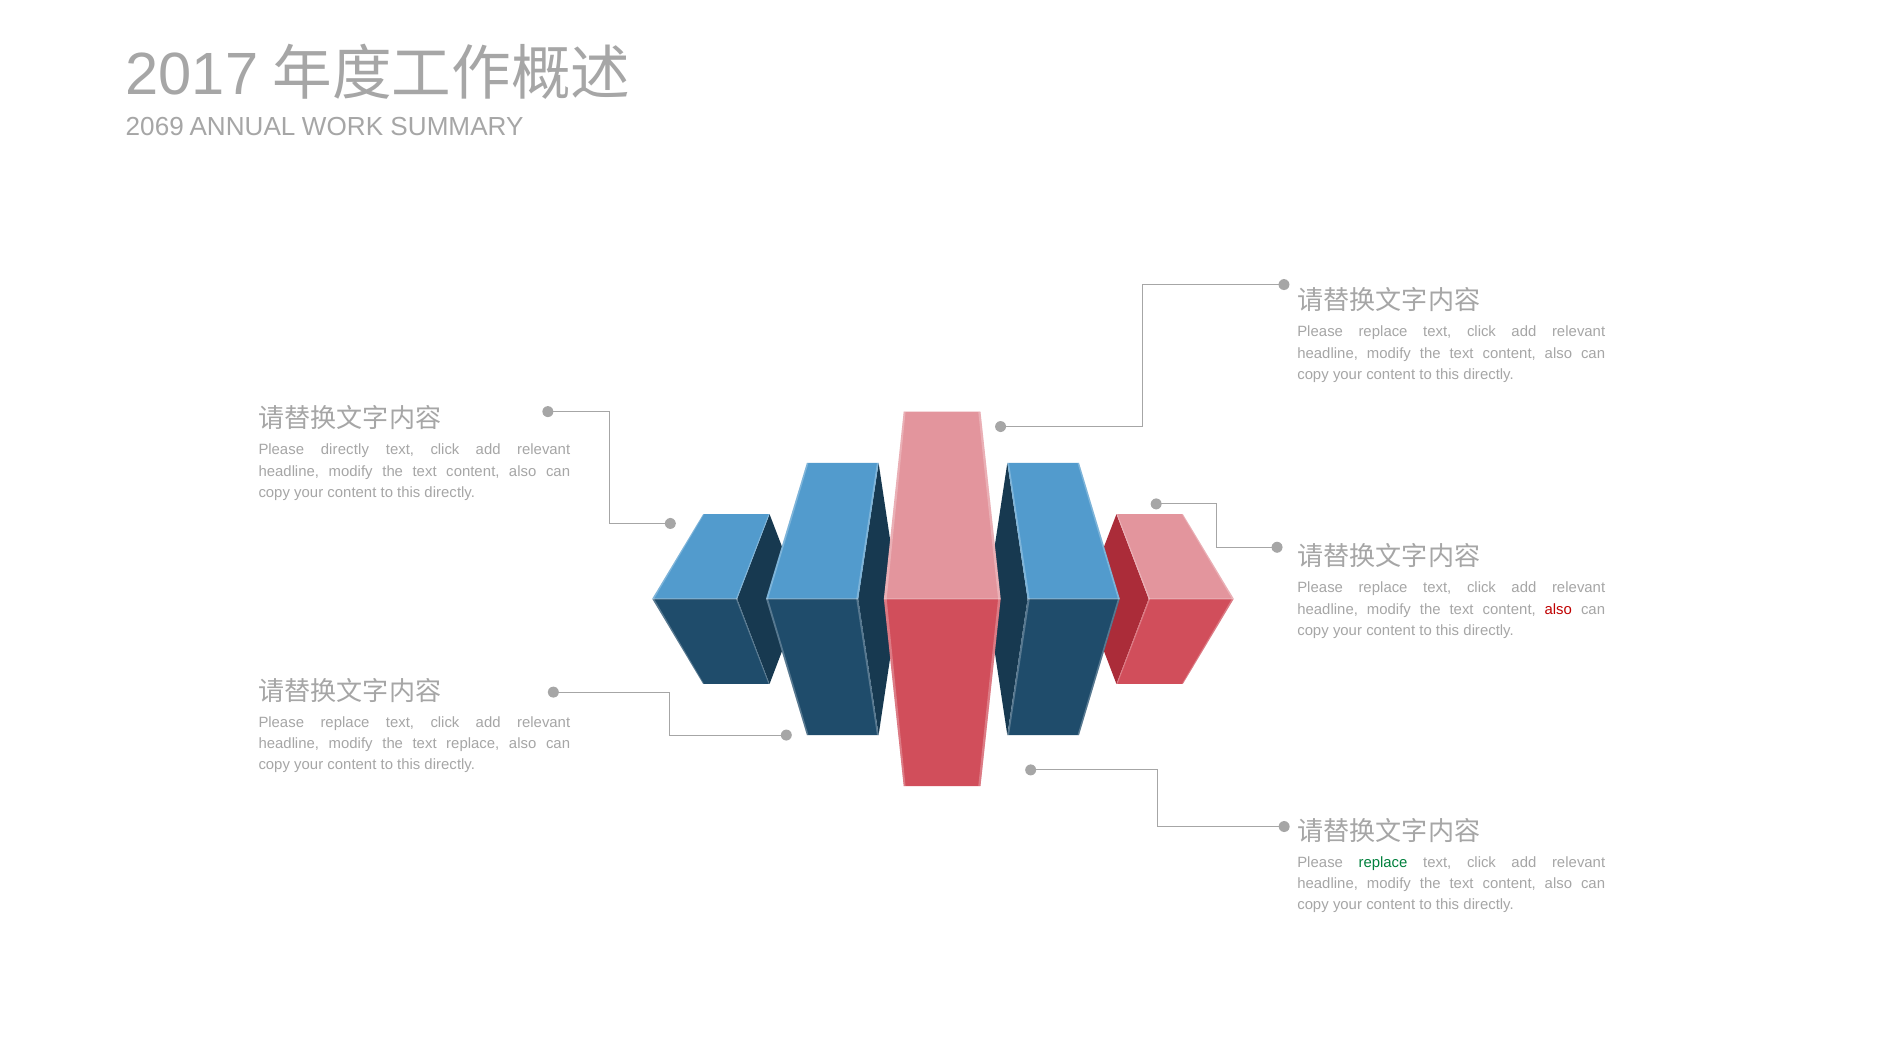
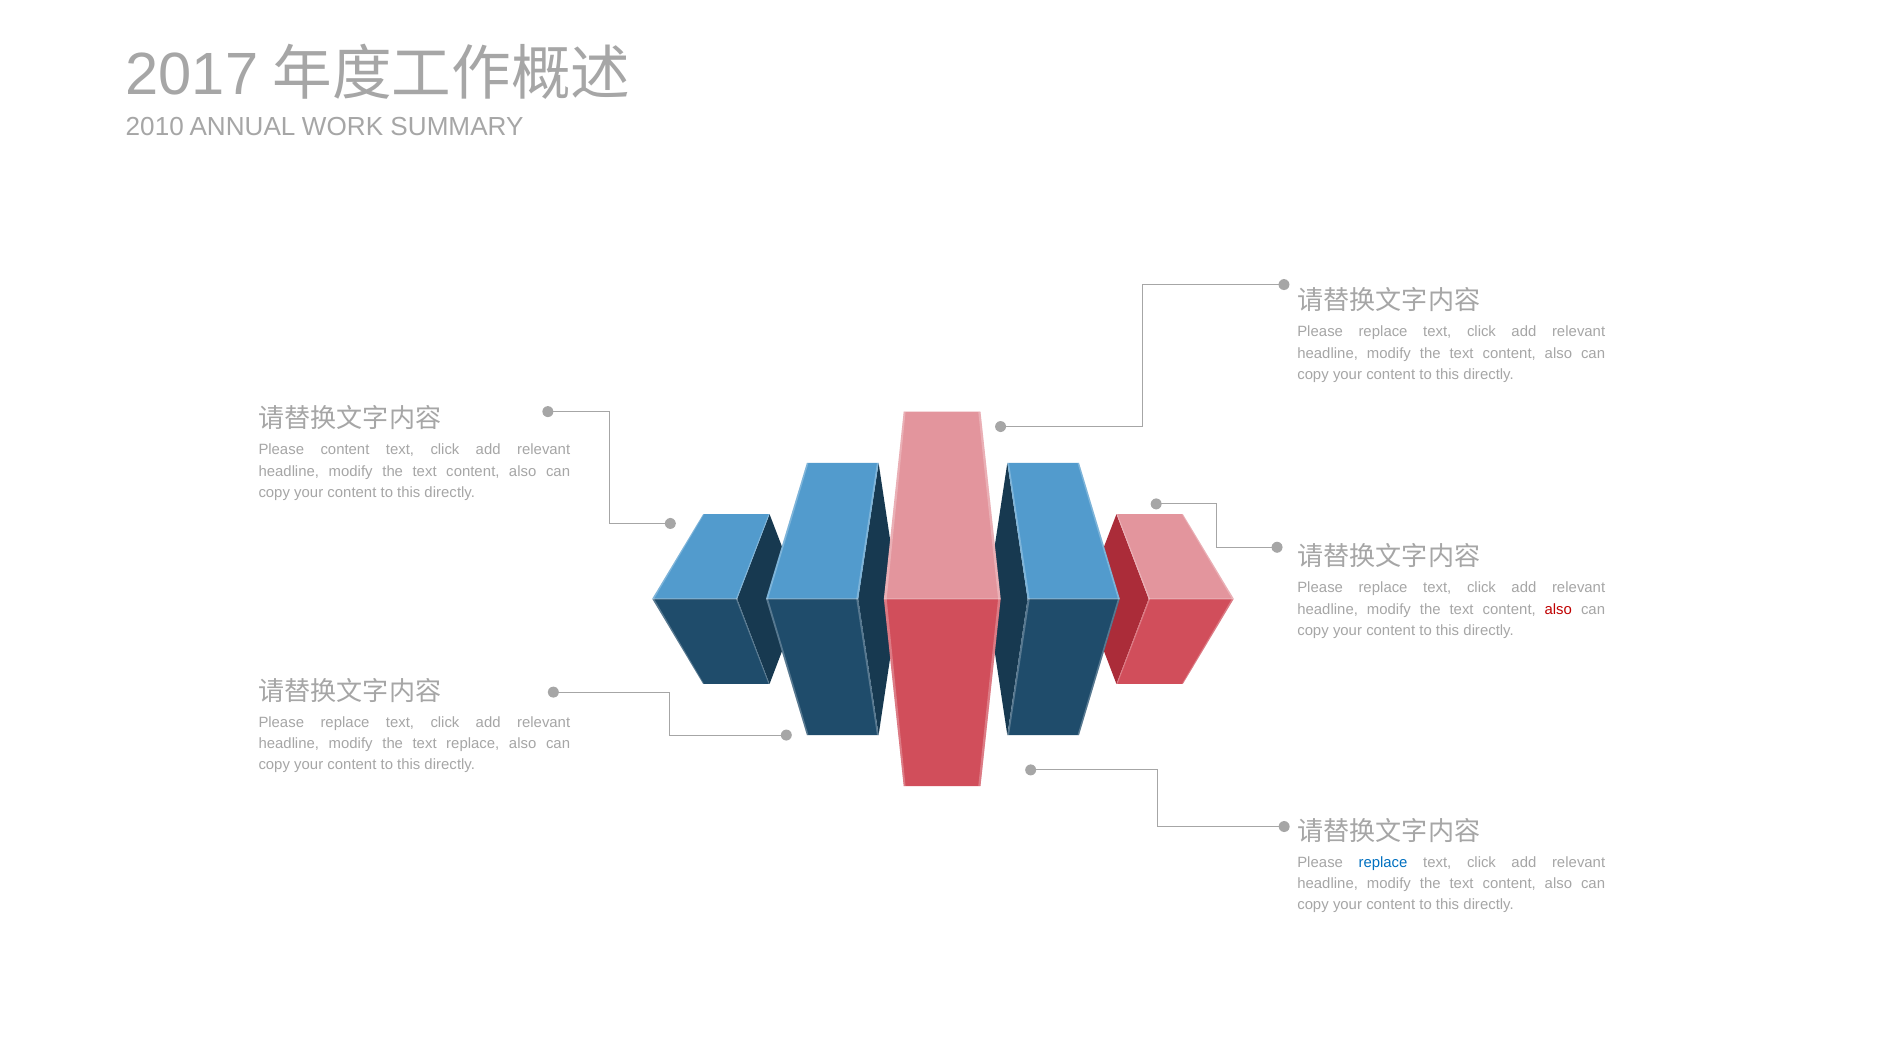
2069: 2069 -> 2010
Please directly: directly -> content
replace at (1383, 862) colour: green -> blue
